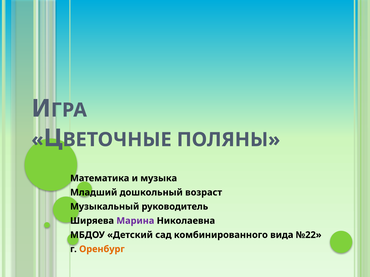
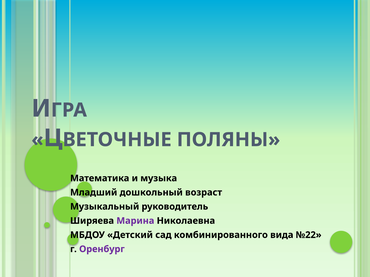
Оренбург colour: orange -> purple
